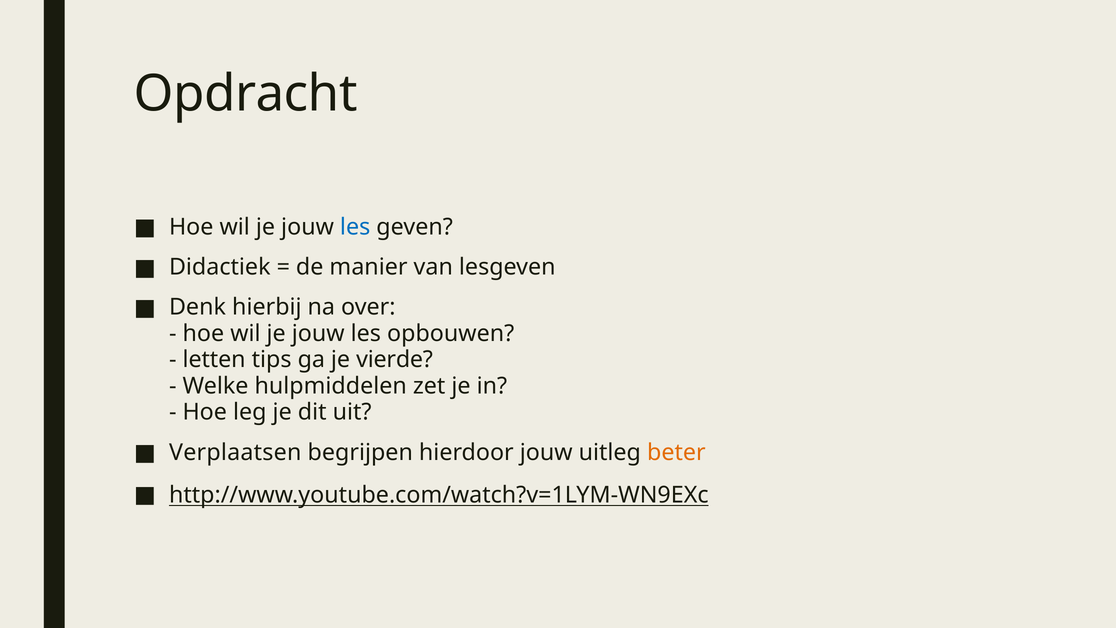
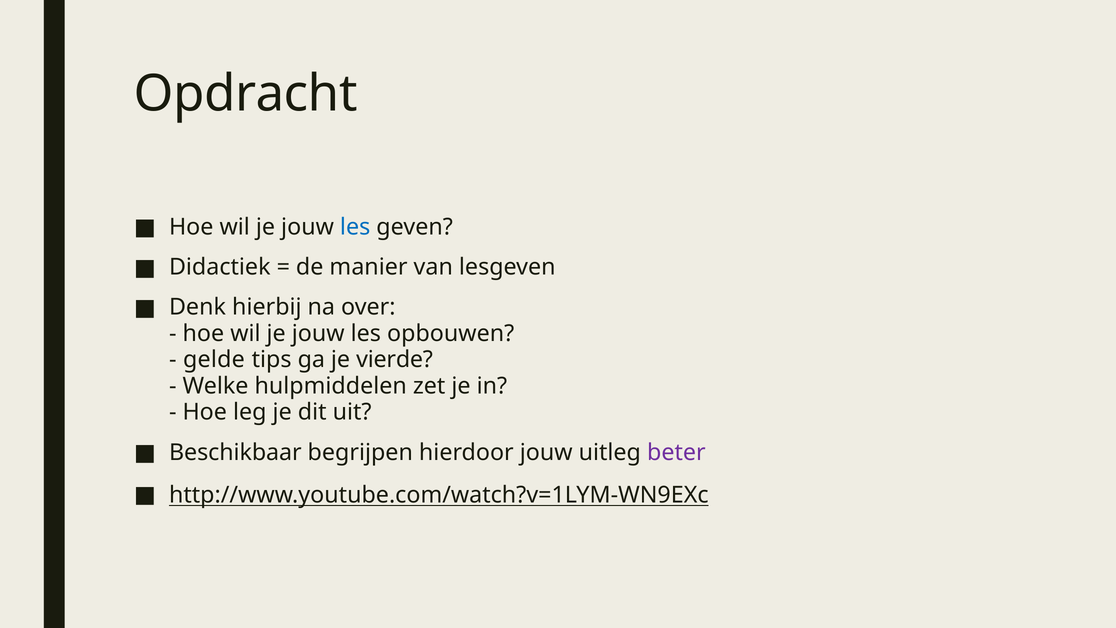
letten: letten -> gelde
Verplaatsen: Verplaatsen -> Beschikbaar
beter colour: orange -> purple
